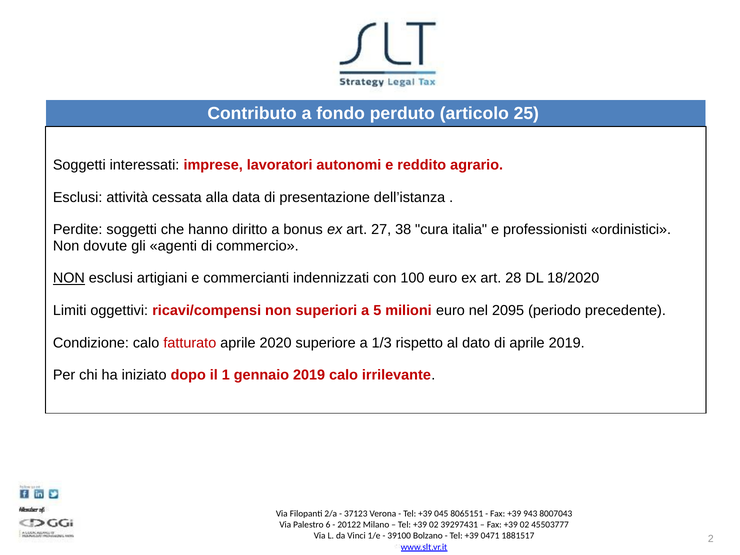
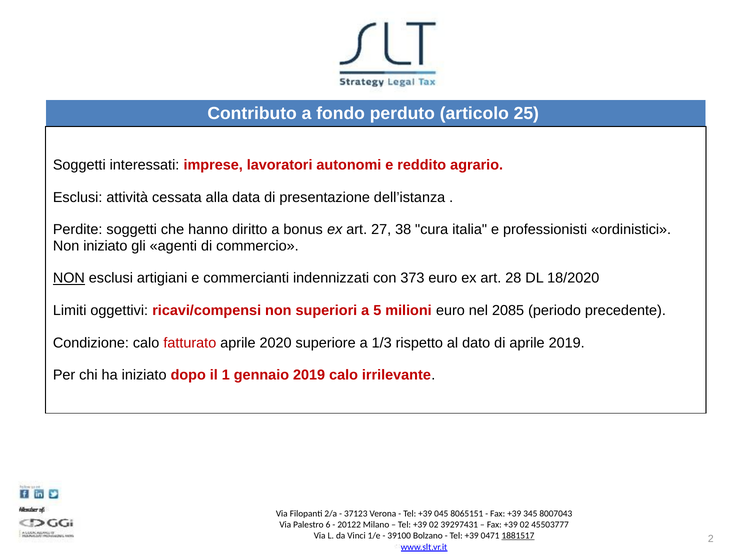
Non dovute: dovute -> iniziato
100: 100 -> 373
2095: 2095 -> 2085
943: 943 -> 345
1881517 underline: none -> present
